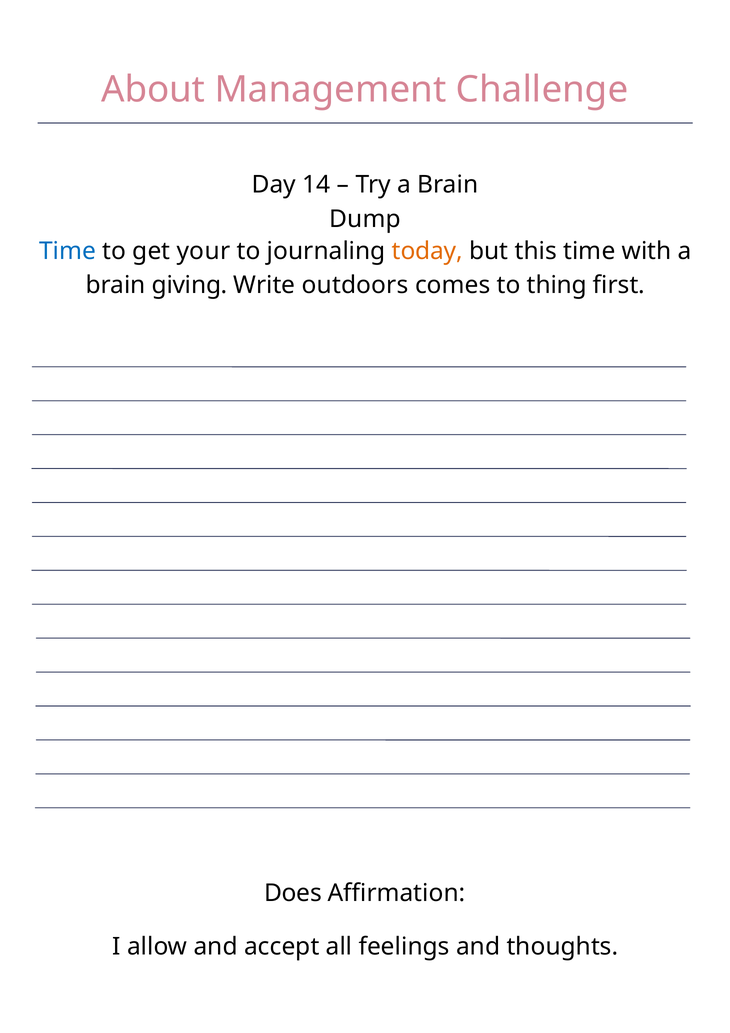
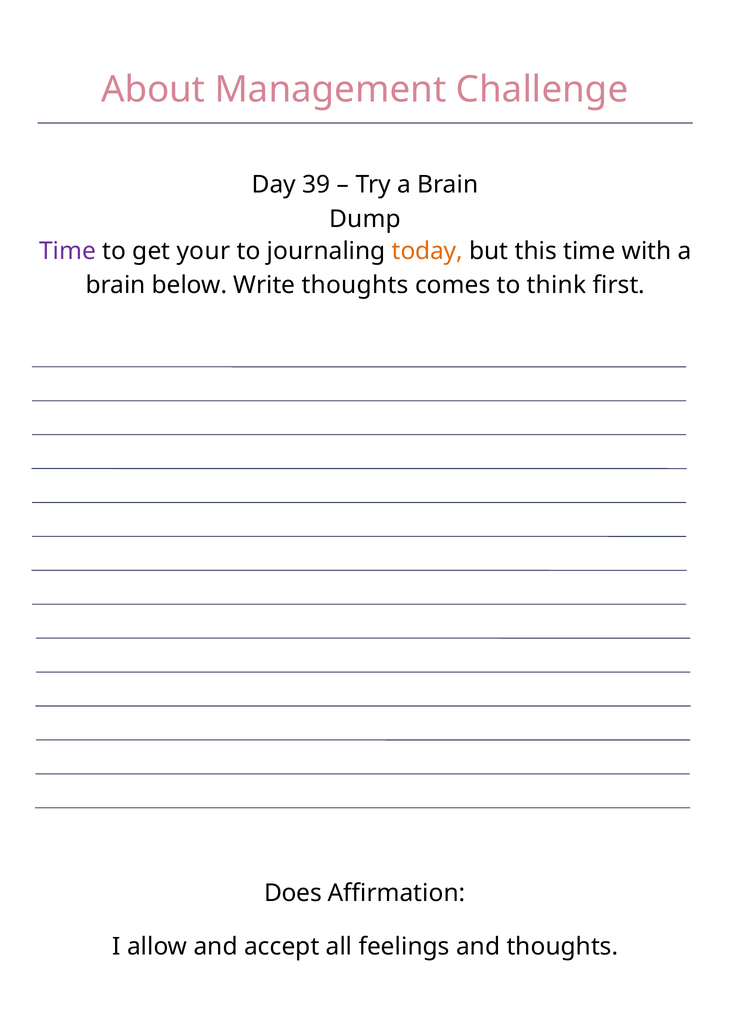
14: 14 -> 39
Time at (67, 251) colour: blue -> purple
giving: giving -> below
Write outdoors: outdoors -> thoughts
thing: thing -> think
